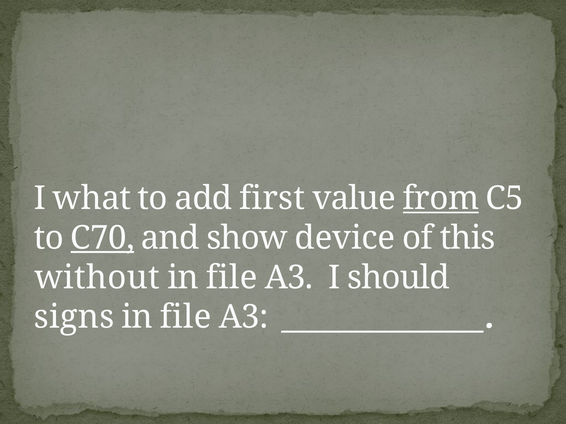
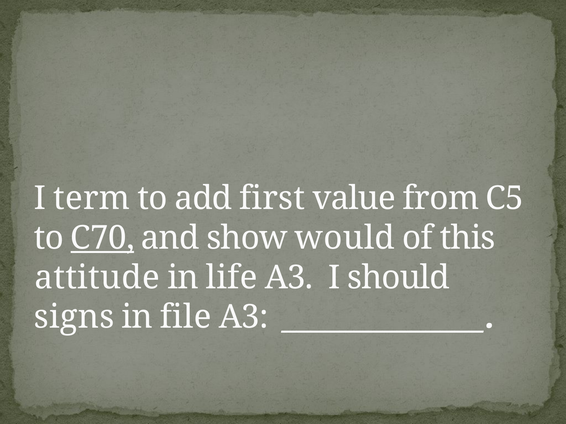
what: what -> term
from underline: present -> none
device: device -> would
without: without -> attitude
file at (232, 278): file -> life
